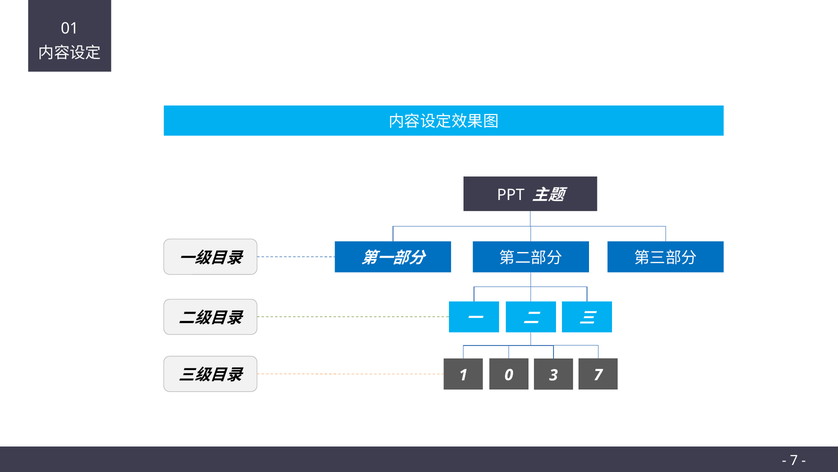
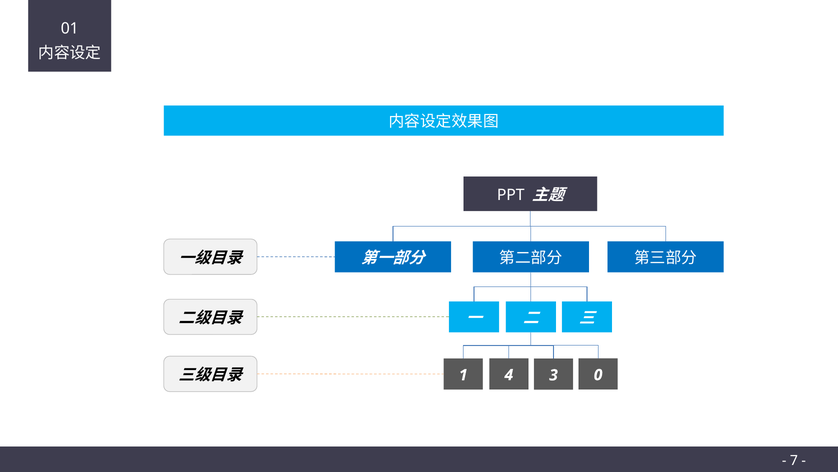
0: 0 -> 4
3 7: 7 -> 0
